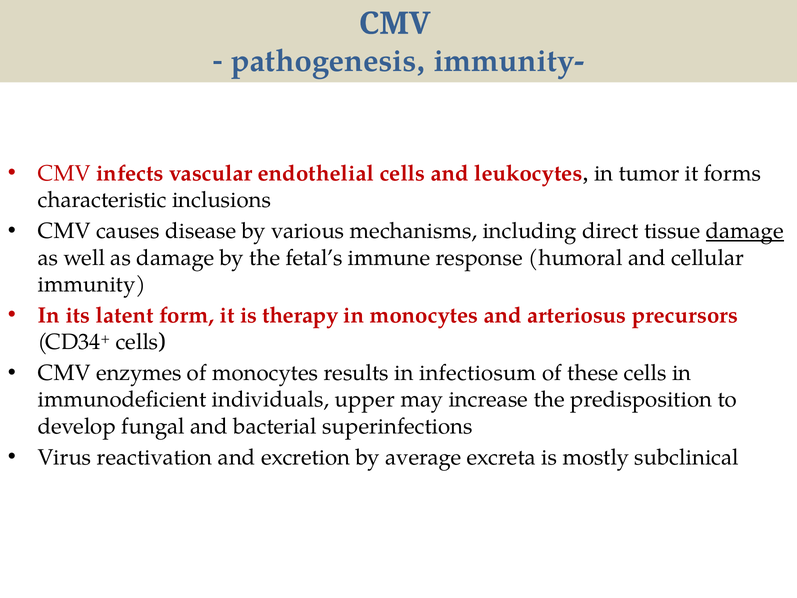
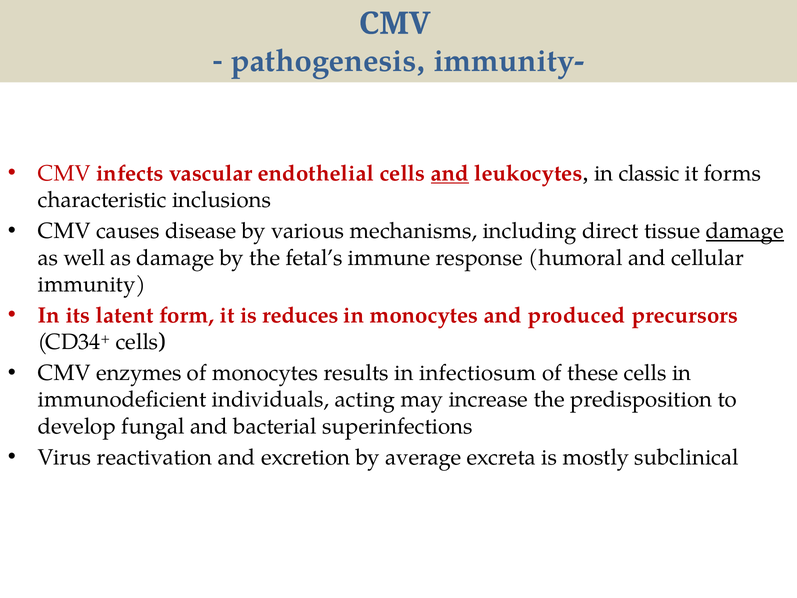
and at (450, 173) underline: none -> present
tumor: tumor -> classic
therapy: therapy -> reduces
arteriosus: arteriosus -> produced
upper: upper -> acting
